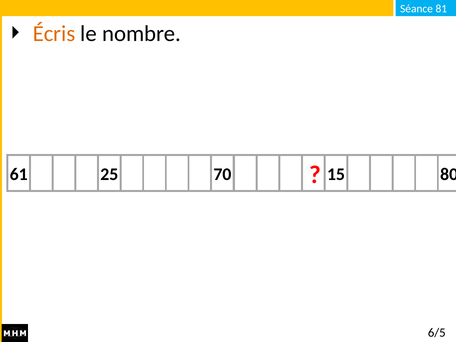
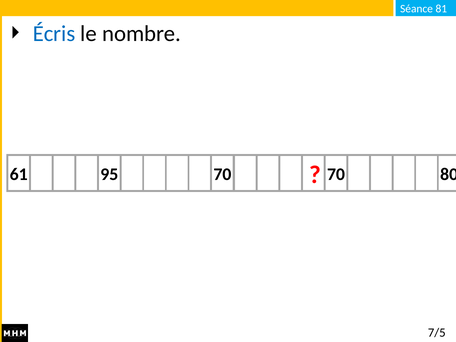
Écris colour: orange -> blue
25: 25 -> 95
70 15: 15 -> 70
6/5: 6/5 -> 7/5
